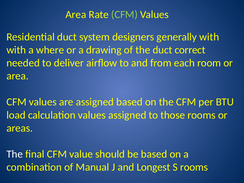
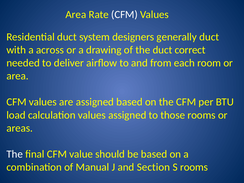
CFM at (124, 15) colour: light green -> white
generally with: with -> duct
where: where -> across
Longest: Longest -> Section
